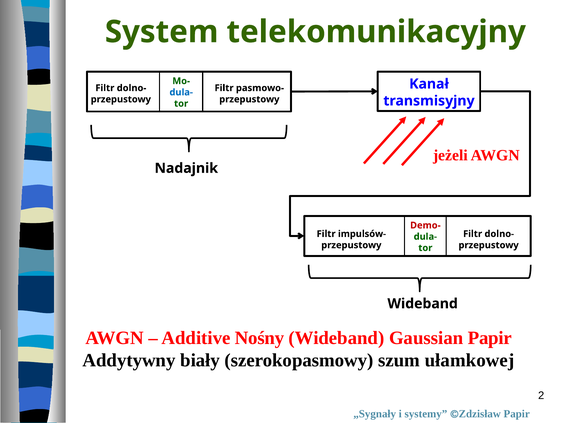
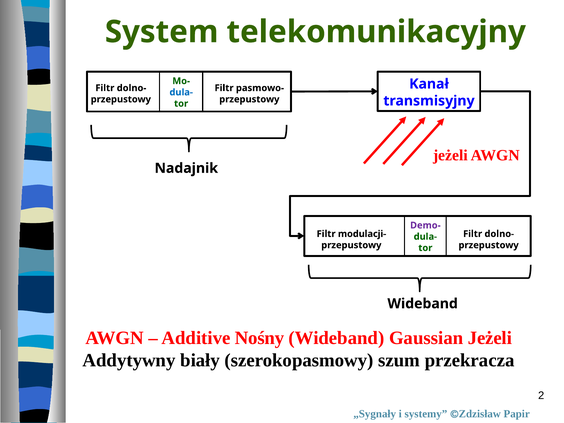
Demo- colour: red -> purple
impulsów-: impulsów- -> modulacji-
Gaussian Papir: Papir -> Jeżeli
ułamkowej: ułamkowej -> przekracza
